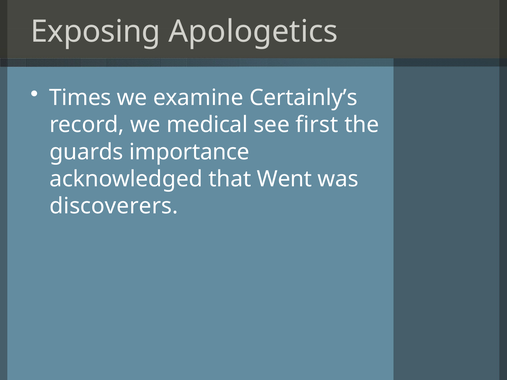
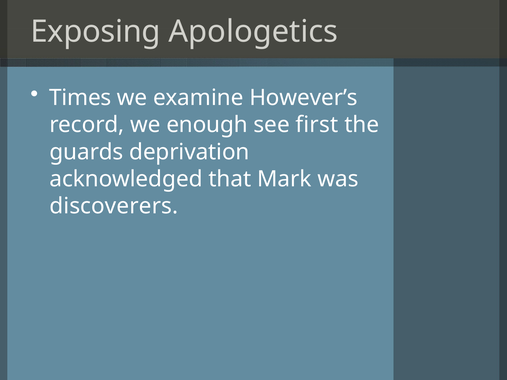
Certainly’s: Certainly’s -> However’s
medical: medical -> enough
importance: importance -> deprivation
Went: Went -> Mark
